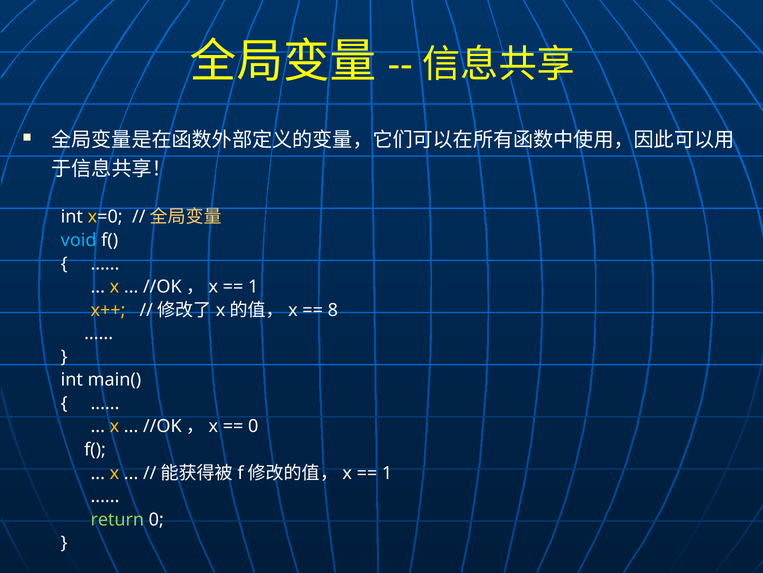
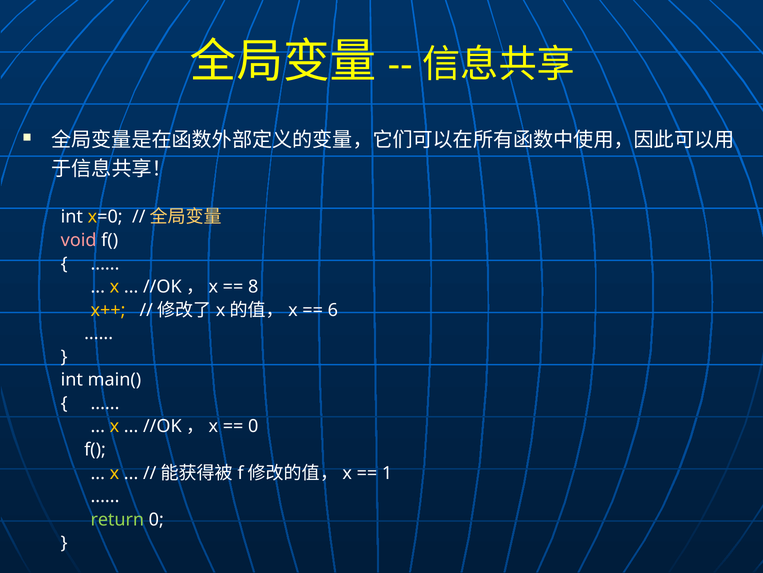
void colour: light blue -> pink
1 at (253, 286): 1 -> 8
8: 8 -> 6
